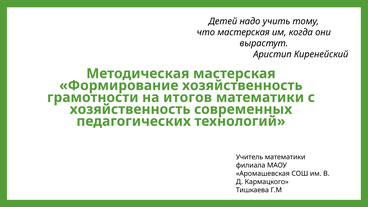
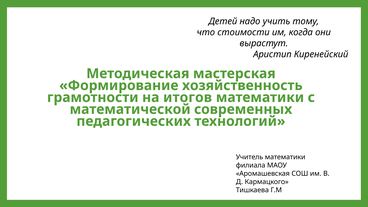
что мастерская: мастерская -> стоимости
хозяйственность at (130, 109): хозяйственность -> математической
